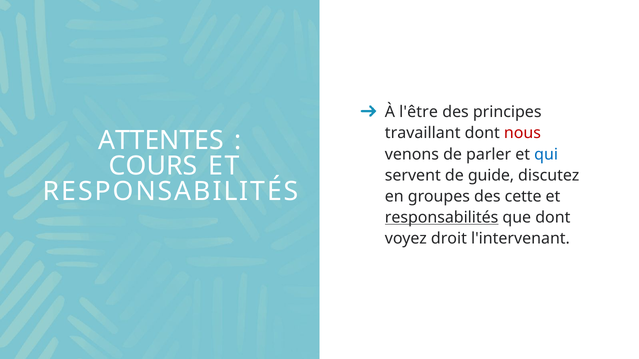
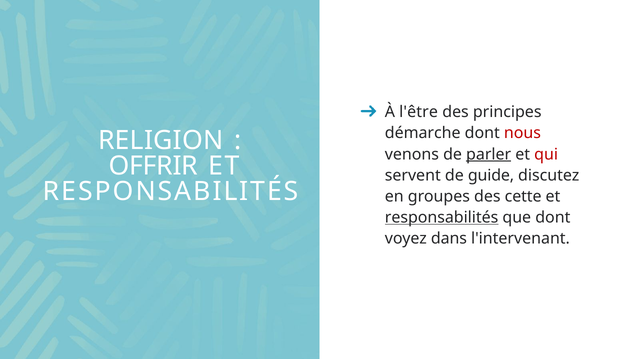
travaillant: travaillant -> démarche
ATTENTES: ATTENTES -> RELIGION
parler underline: none -> present
qui colour: blue -> red
COURS: COURS -> OFFRIR
droit: droit -> dans
